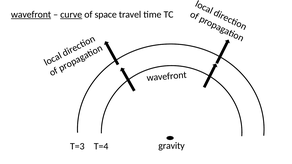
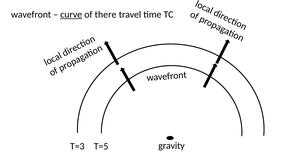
wavefront at (31, 15) underline: present -> none
space: space -> there
T=4: T=4 -> T=5
